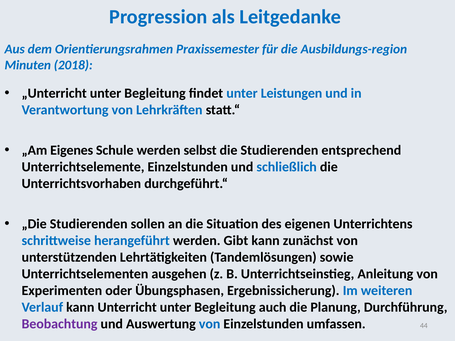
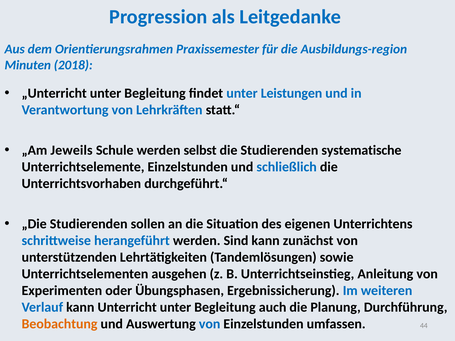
Eigenes: Eigenes -> Jeweils
entsprechend: entsprechend -> systematische
Gibt: Gibt -> Sind
Beobachtung colour: purple -> orange
